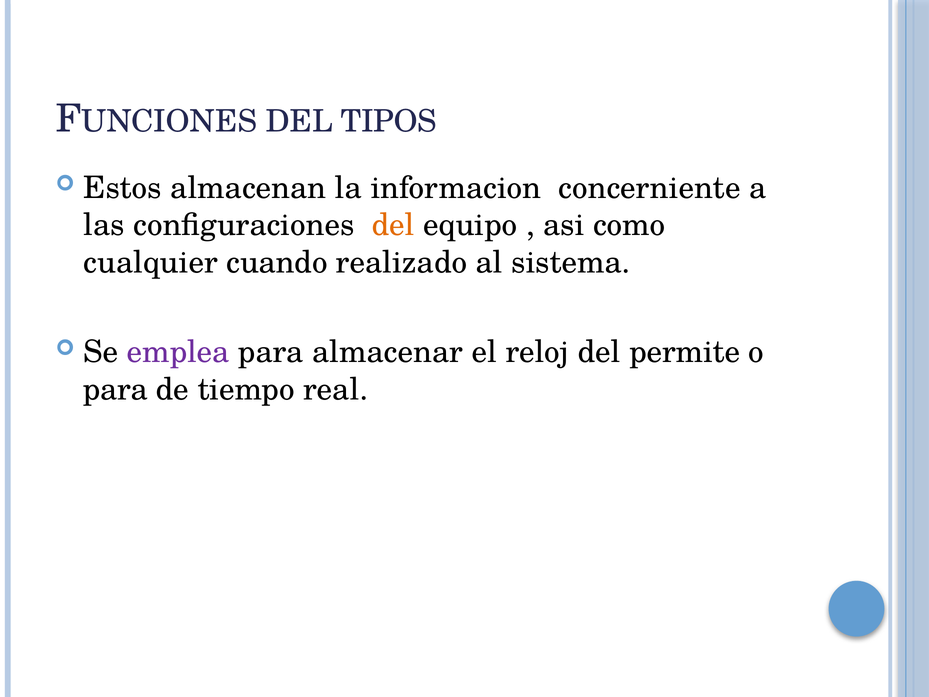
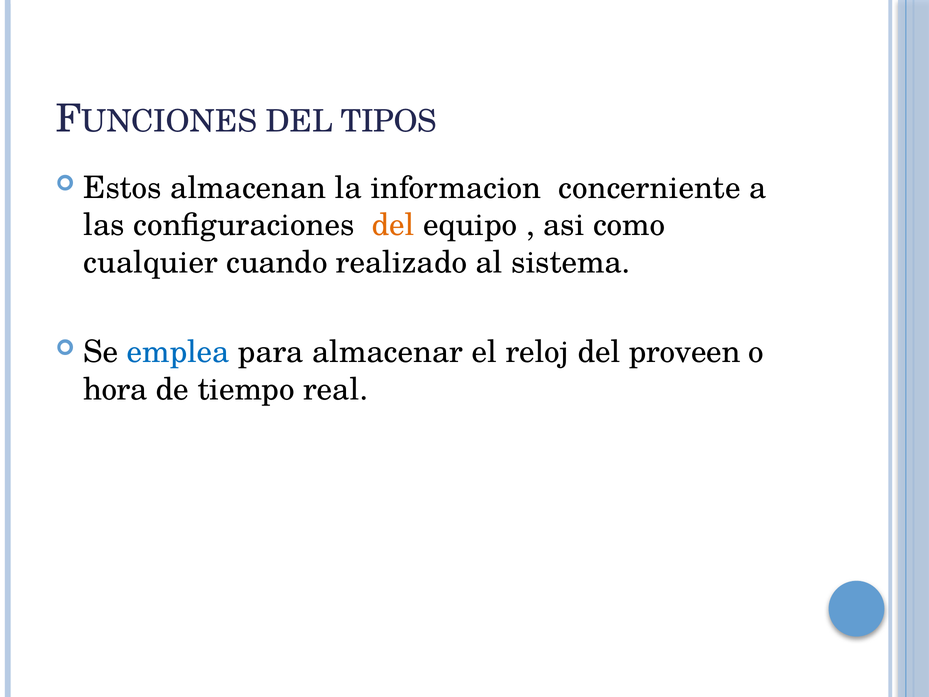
emplea colour: purple -> blue
permite: permite -> proveen
para at (115, 389): para -> hora
